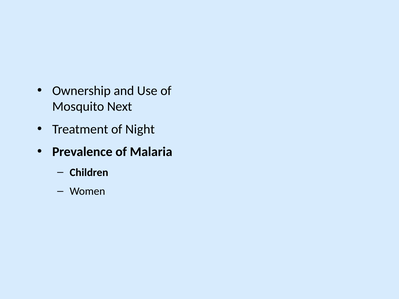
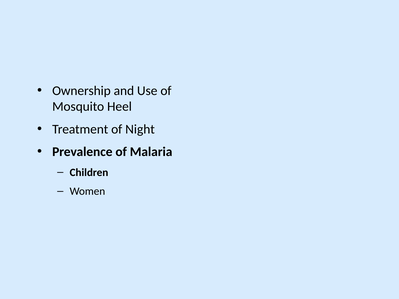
Next: Next -> Heel
